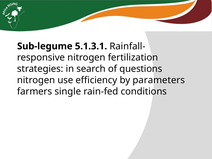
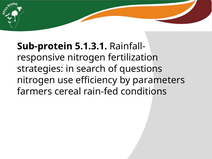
Sub-legume: Sub-legume -> Sub-protein
single: single -> cereal
